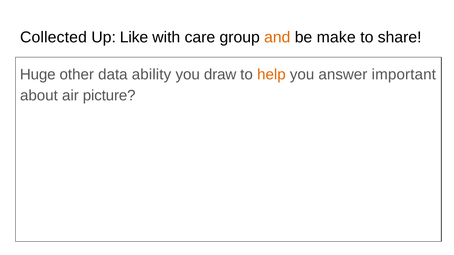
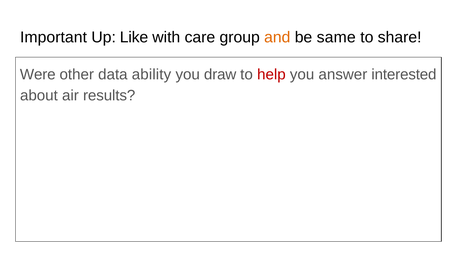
Collected: Collected -> Important
make: make -> same
Huge: Huge -> Were
help colour: orange -> red
important: important -> interested
picture: picture -> results
